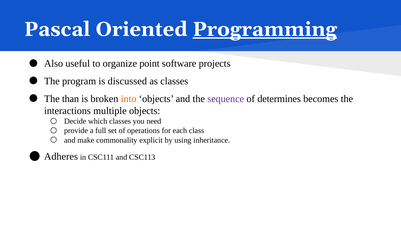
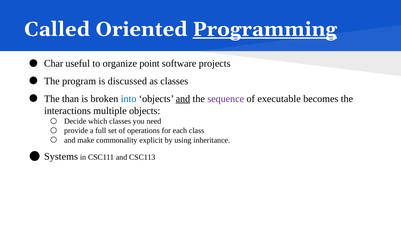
Pascal: Pascal -> Called
Also: Also -> Char
into colour: orange -> blue
and at (183, 99) underline: none -> present
determines: determines -> executable
Adheres: Adheres -> Systems
